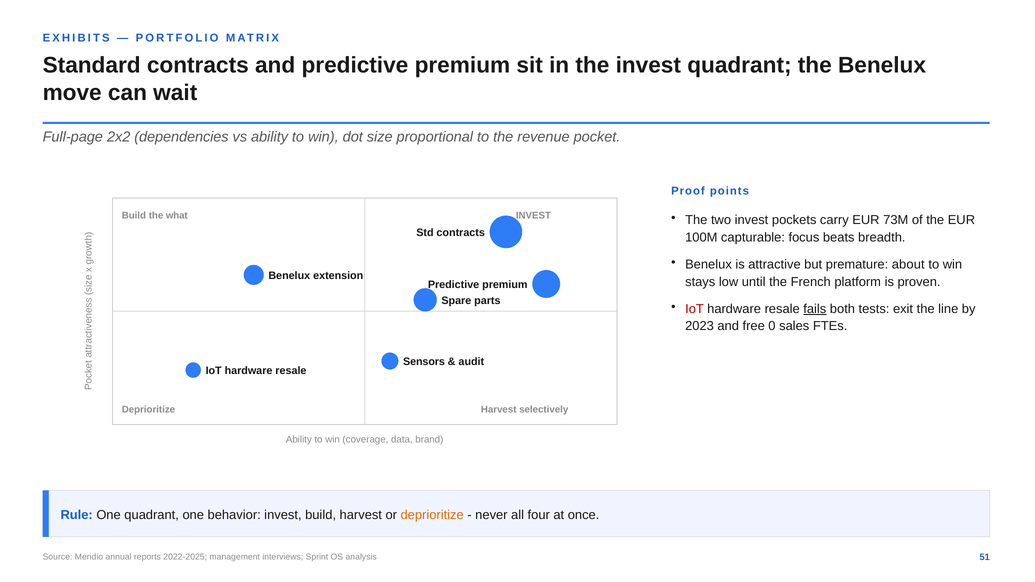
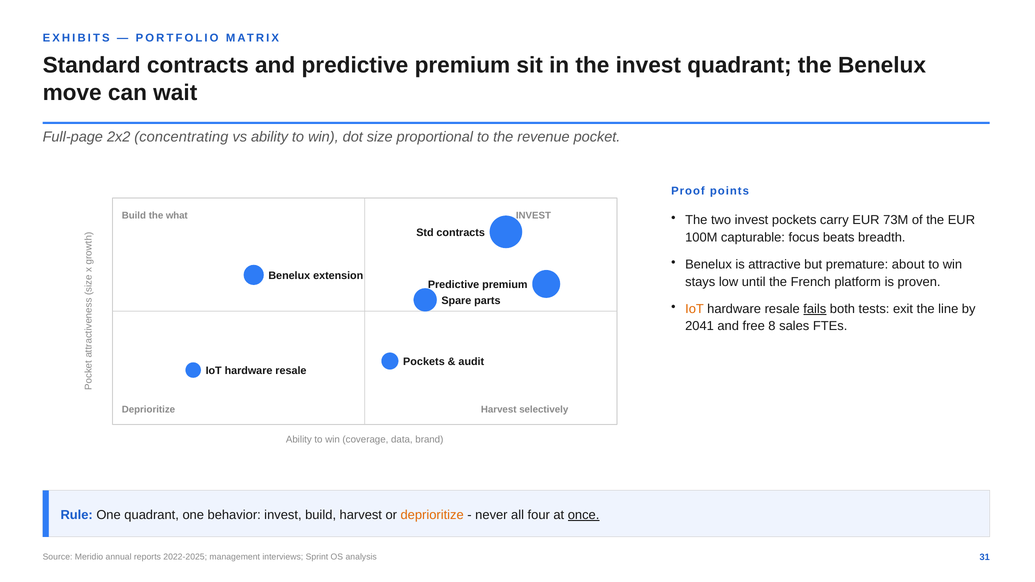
dependencies: dependencies -> concentrating
IoT at (695, 309) colour: red -> orange
2023: 2023 -> 2041
0: 0 -> 8
Sensors at (424, 362): Sensors -> Pockets
once underline: none -> present
51: 51 -> 31
